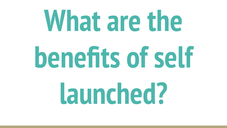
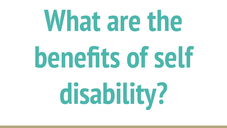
launched: launched -> disability
